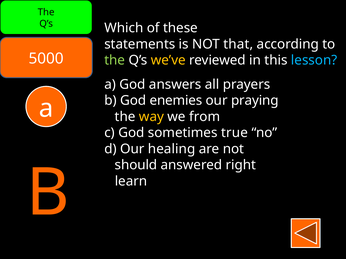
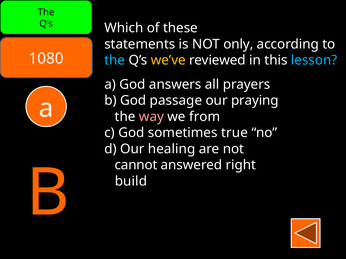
that: that -> only
5000: 5000 -> 1080
the at (115, 60) colour: light green -> light blue
enemies: enemies -> passage
way colour: yellow -> pink
should: should -> cannot
learn: learn -> build
